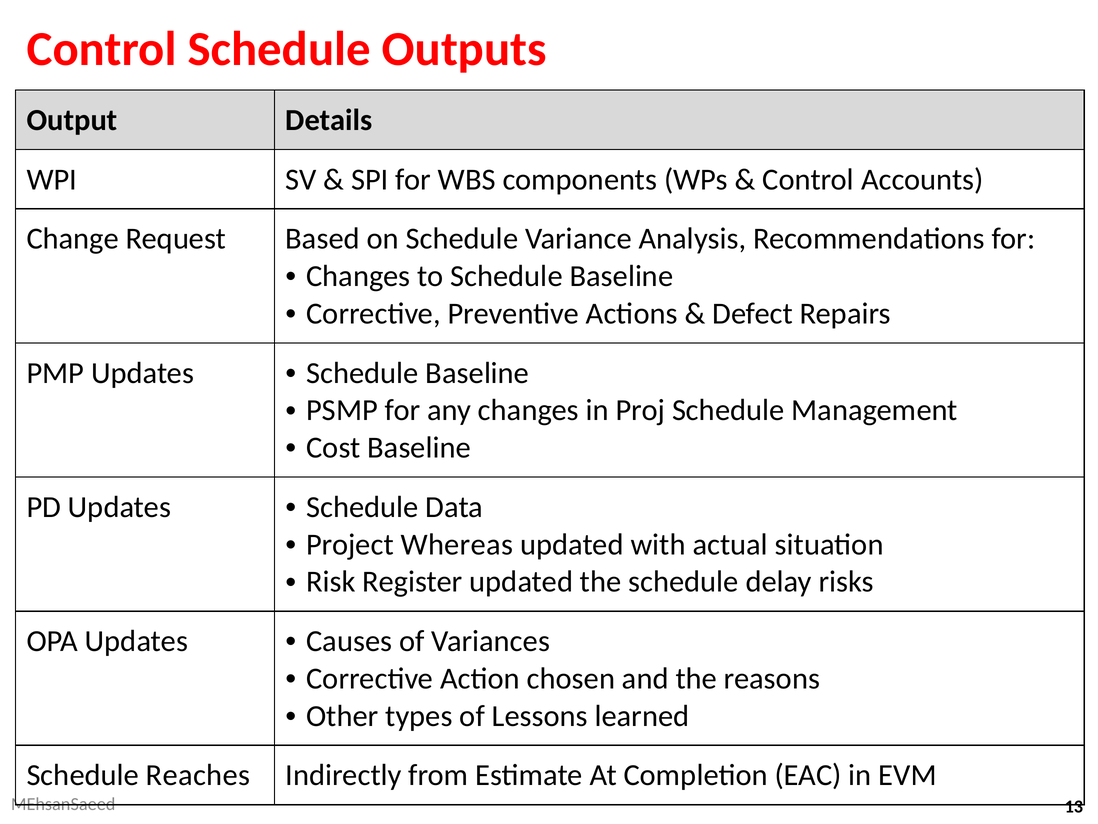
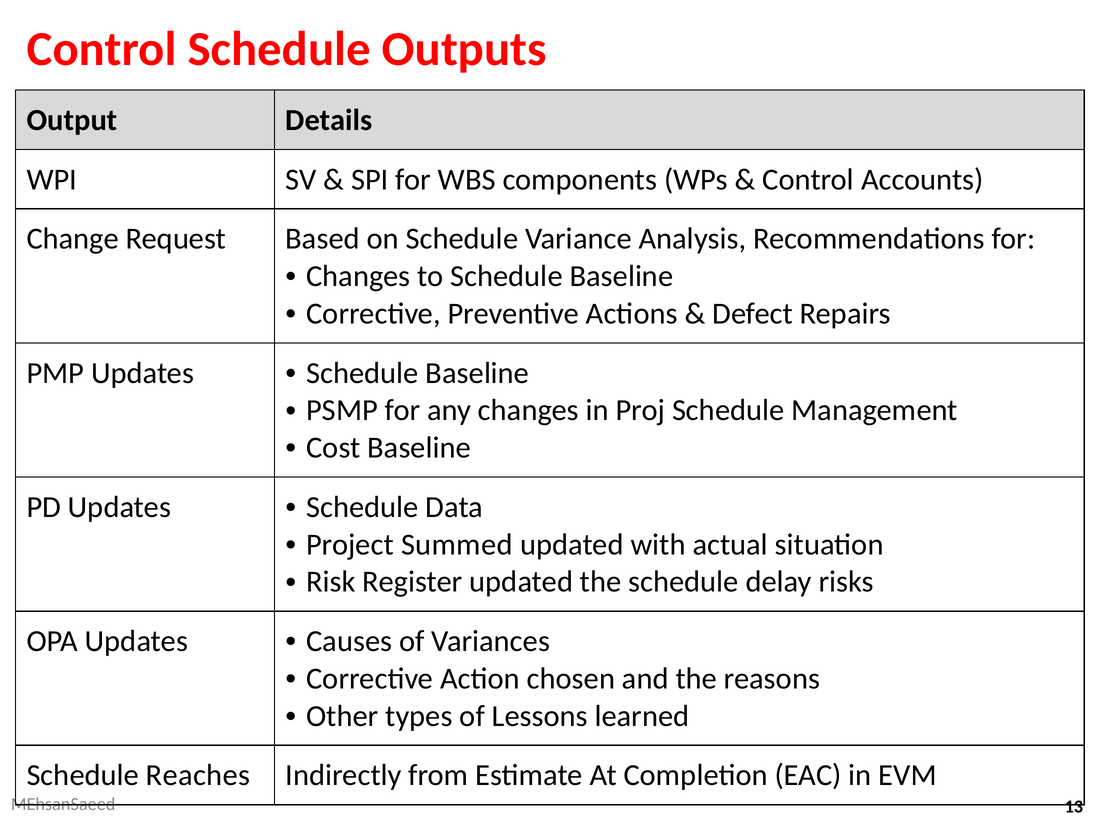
Whereas: Whereas -> Summed
